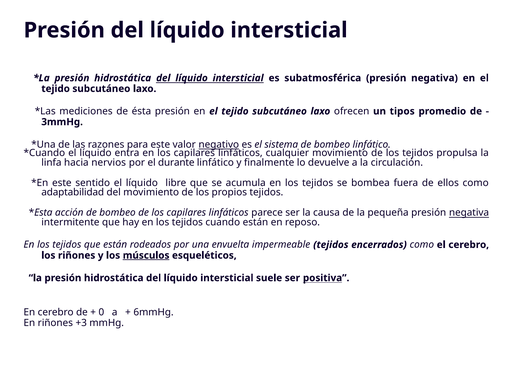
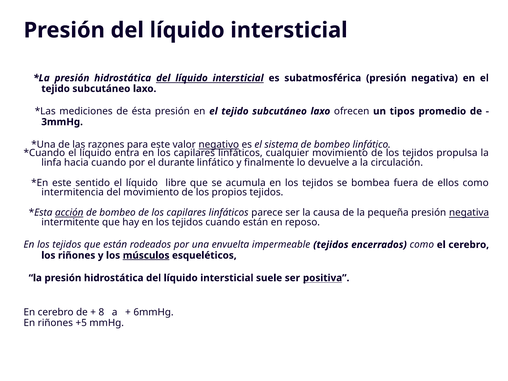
hacia nervios: nervios -> cuando
adaptabilidad: adaptabilidad -> intermitencia
acción underline: none -> present
0: 0 -> 8
+3: +3 -> +5
